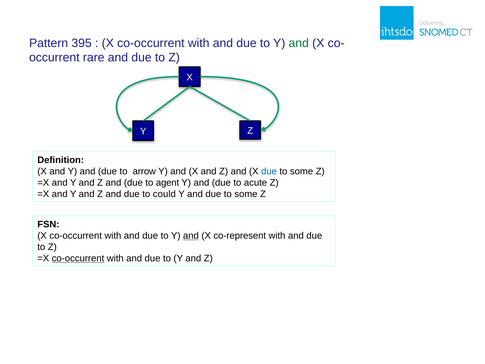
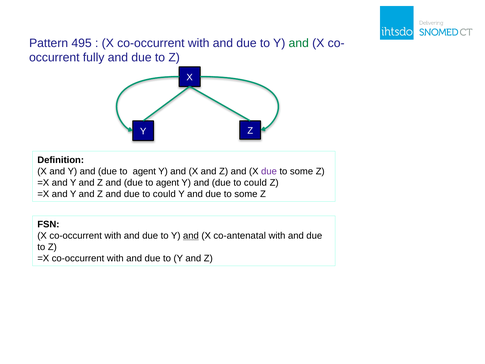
395: 395 -> 495
rare: rare -> fully
arrow at (144, 171): arrow -> agent
due at (269, 171) colour: blue -> purple
acute at (255, 183): acute -> could
co-represent: co-represent -> co-antenatal
co-occurrent at (78, 258) underline: present -> none
